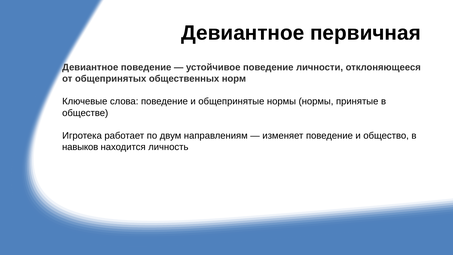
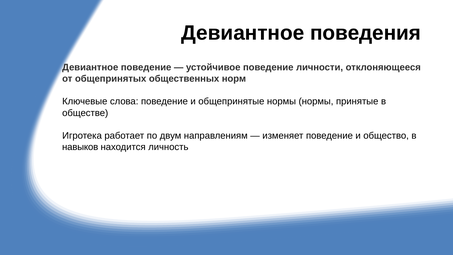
первичная: первичная -> поведения
